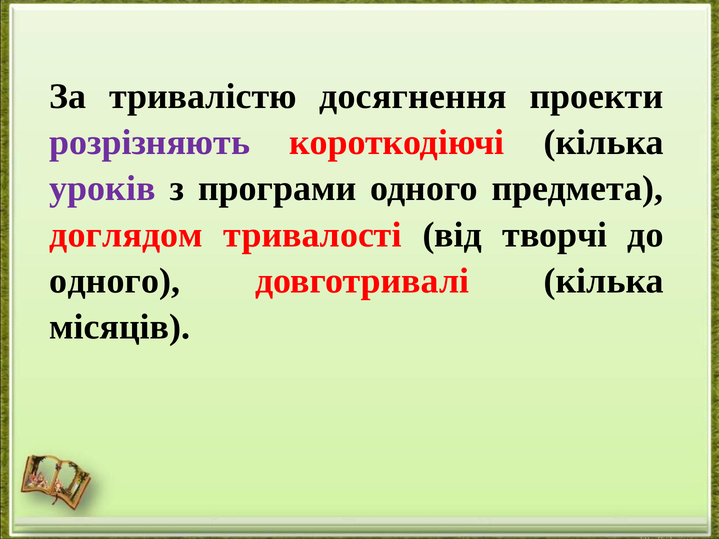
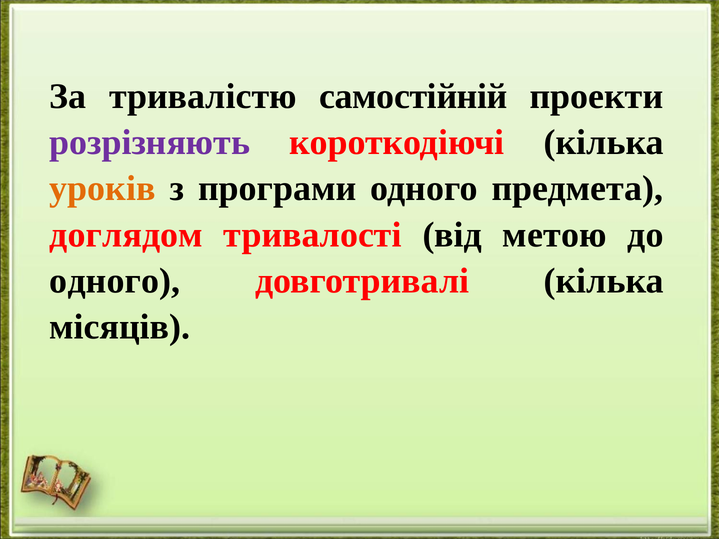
досягнення: досягнення -> самостійній
уроків colour: purple -> orange
творчі: творчі -> метою
